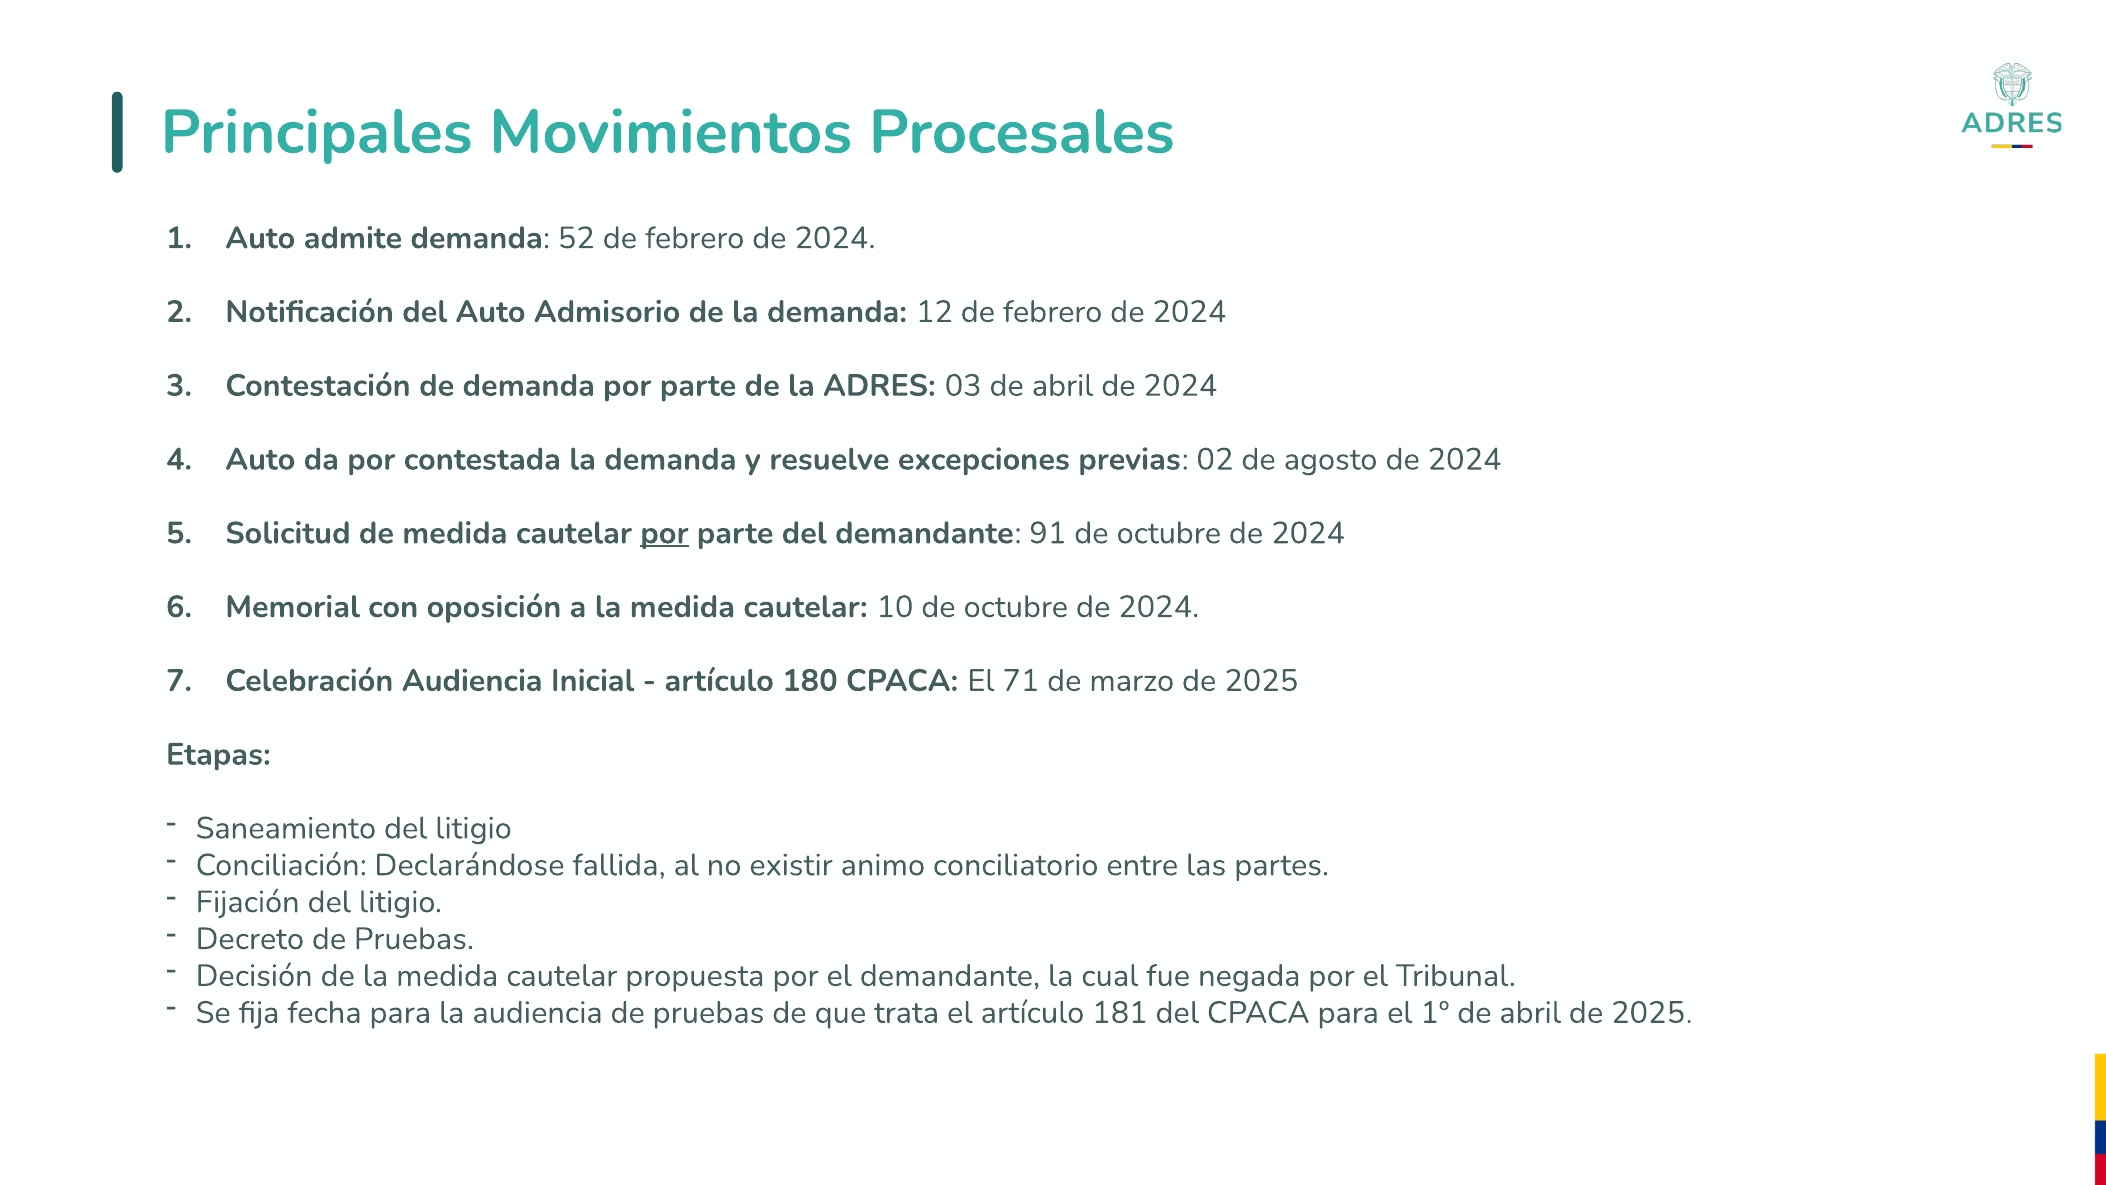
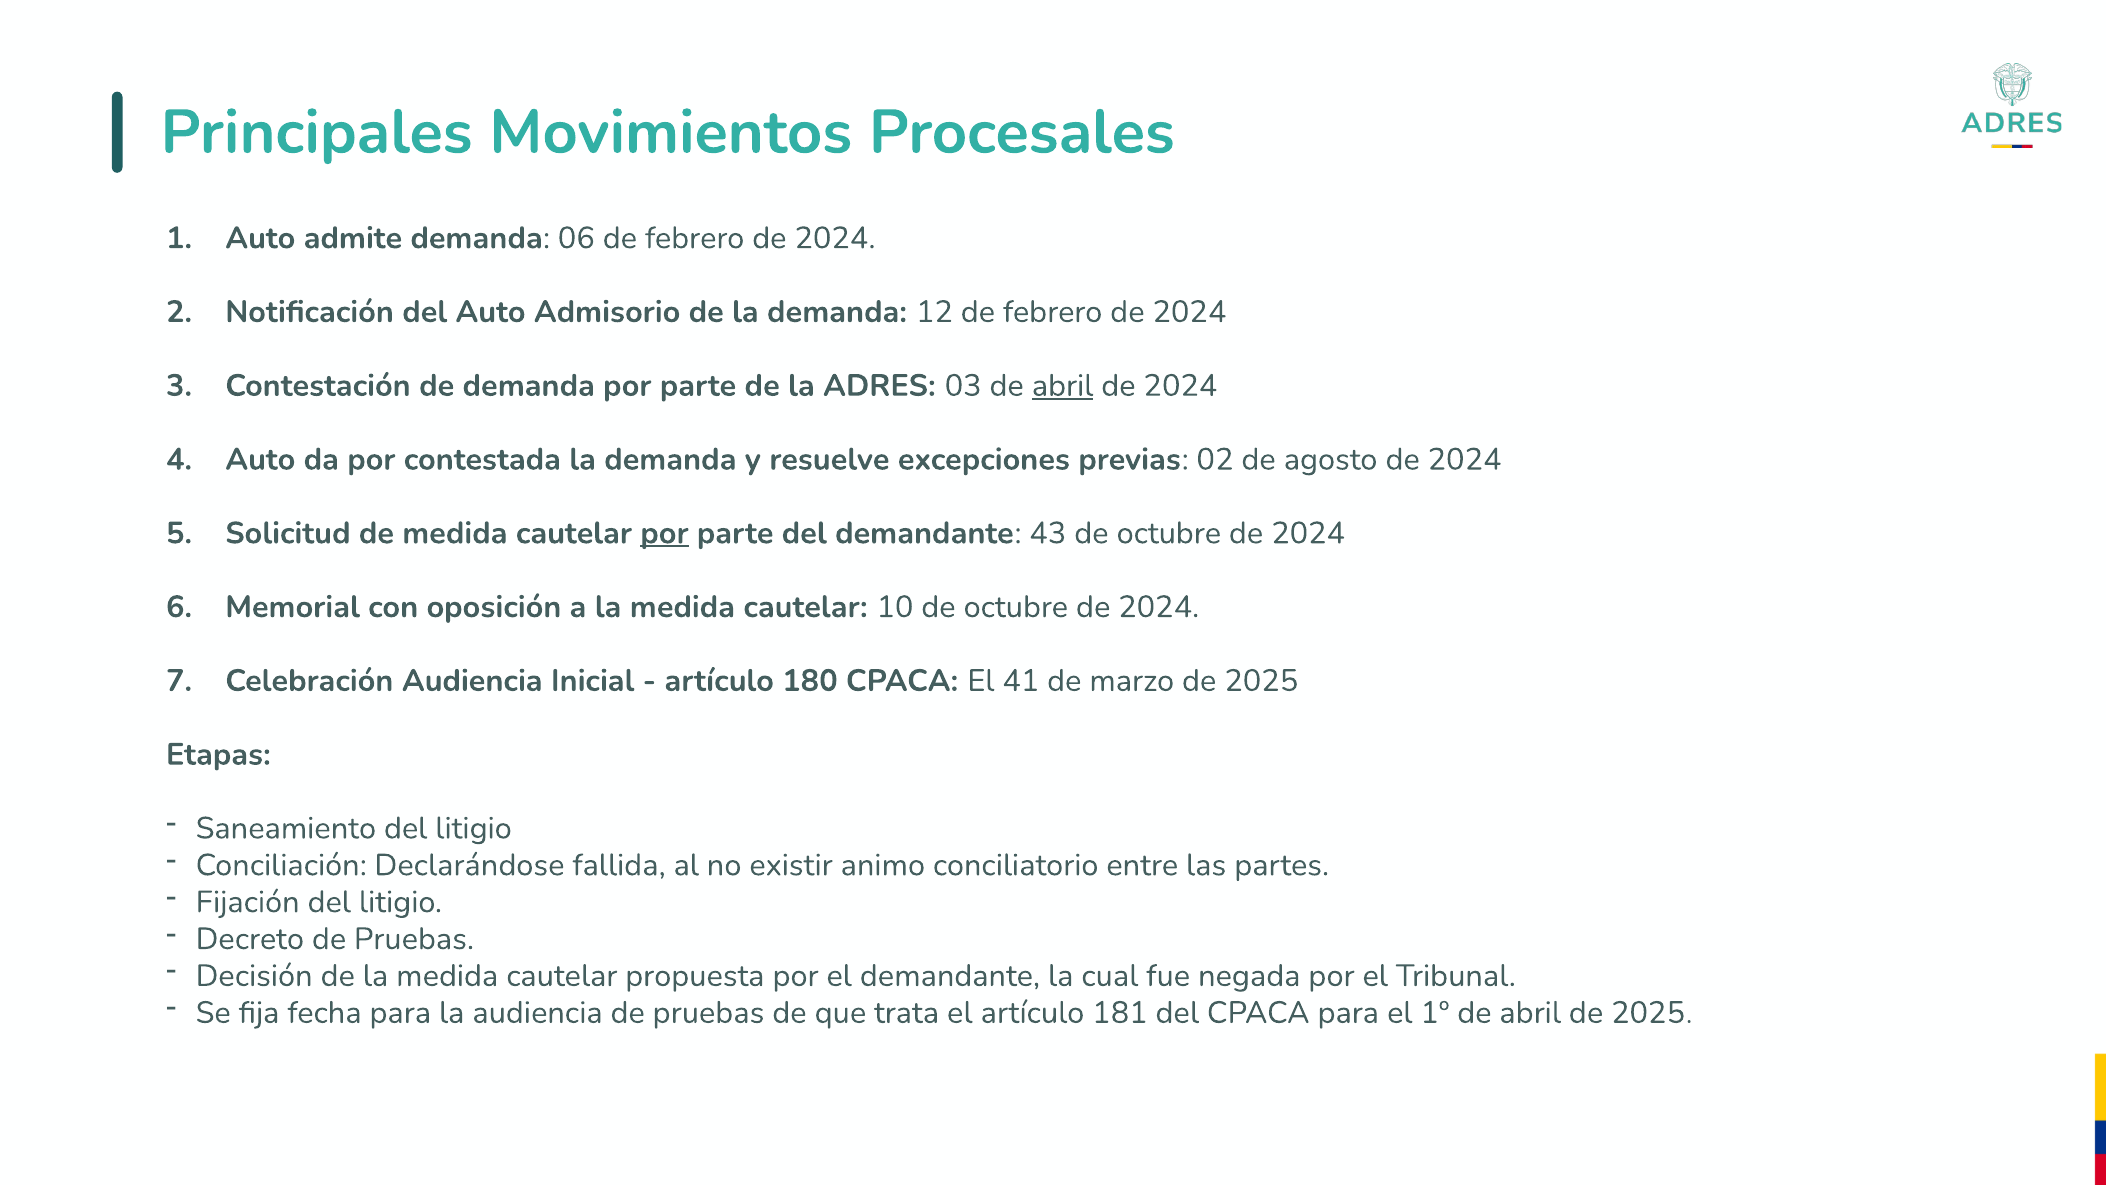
52: 52 -> 06
abril at (1063, 385) underline: none -> present
91: 91 -> 43
71: 71 -> 41
